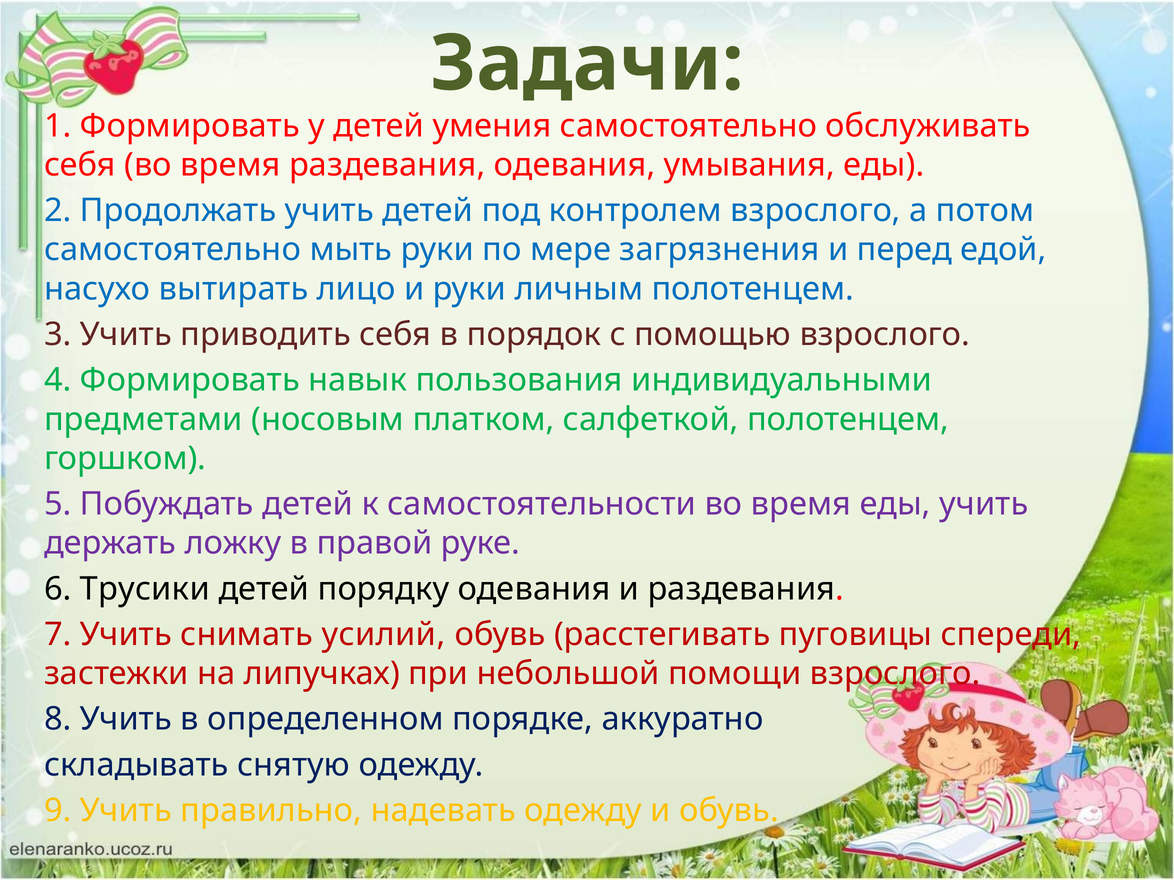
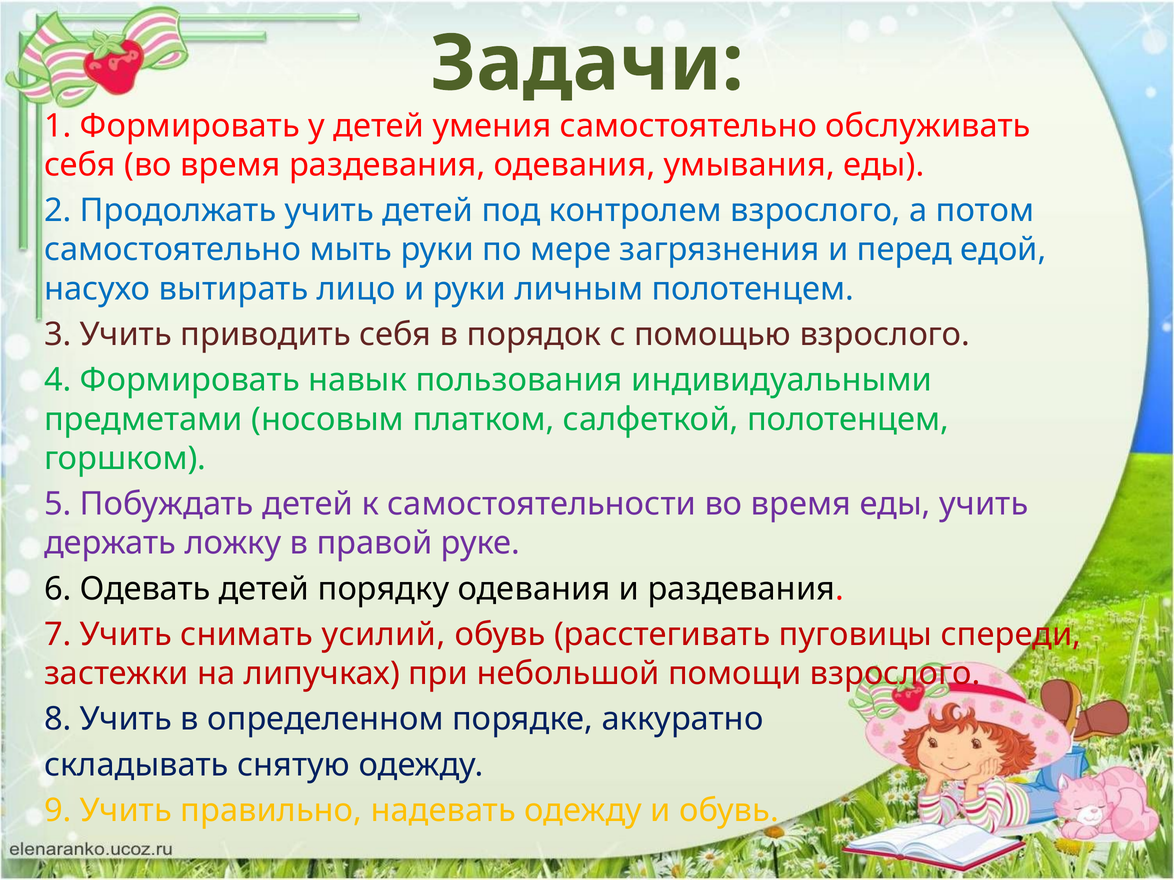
Трусики: Трусики -> Одевать
